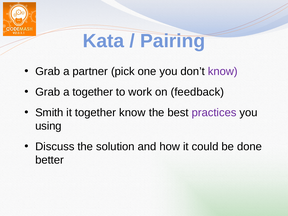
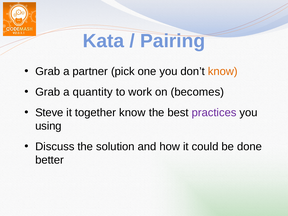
know at (223, 71) colour: purple -> orange
a together: together -> quantity
feedback: feedback -> becomes
Smith: Smith -> Steve
